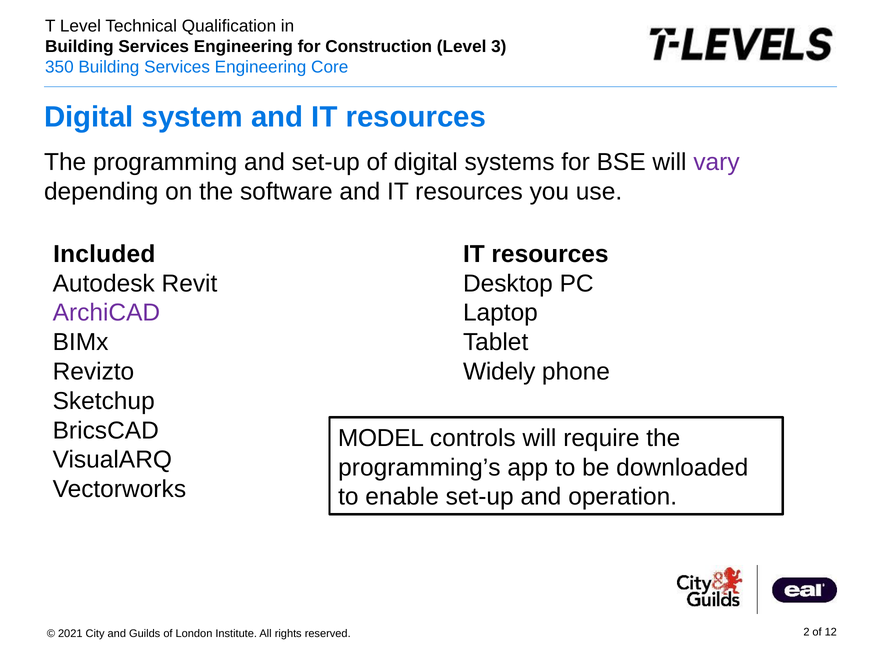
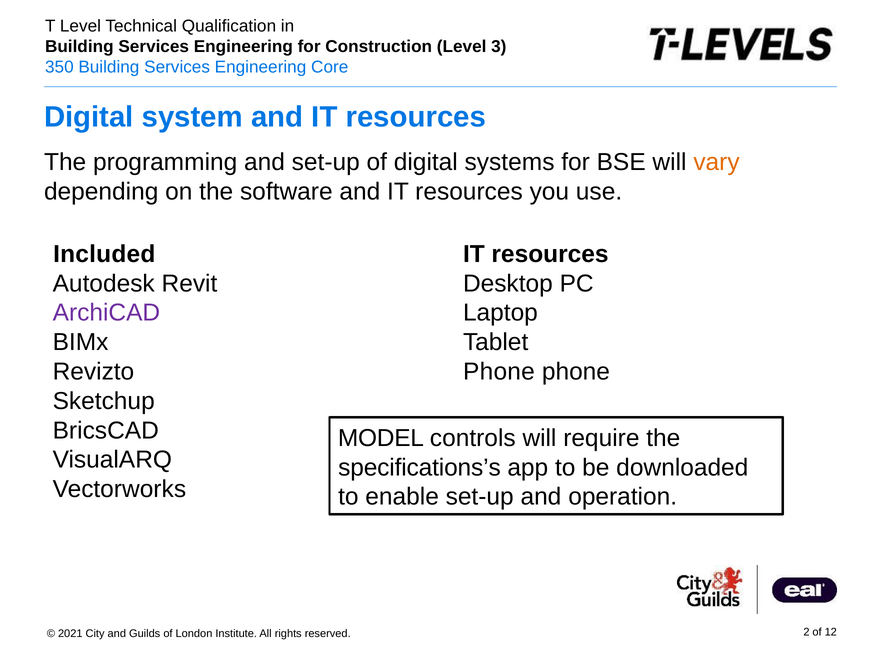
vary colour: purple -> orange
Widely at (499, 372): Widely -> Phone
programming’s: programming’s -> specifications’s
